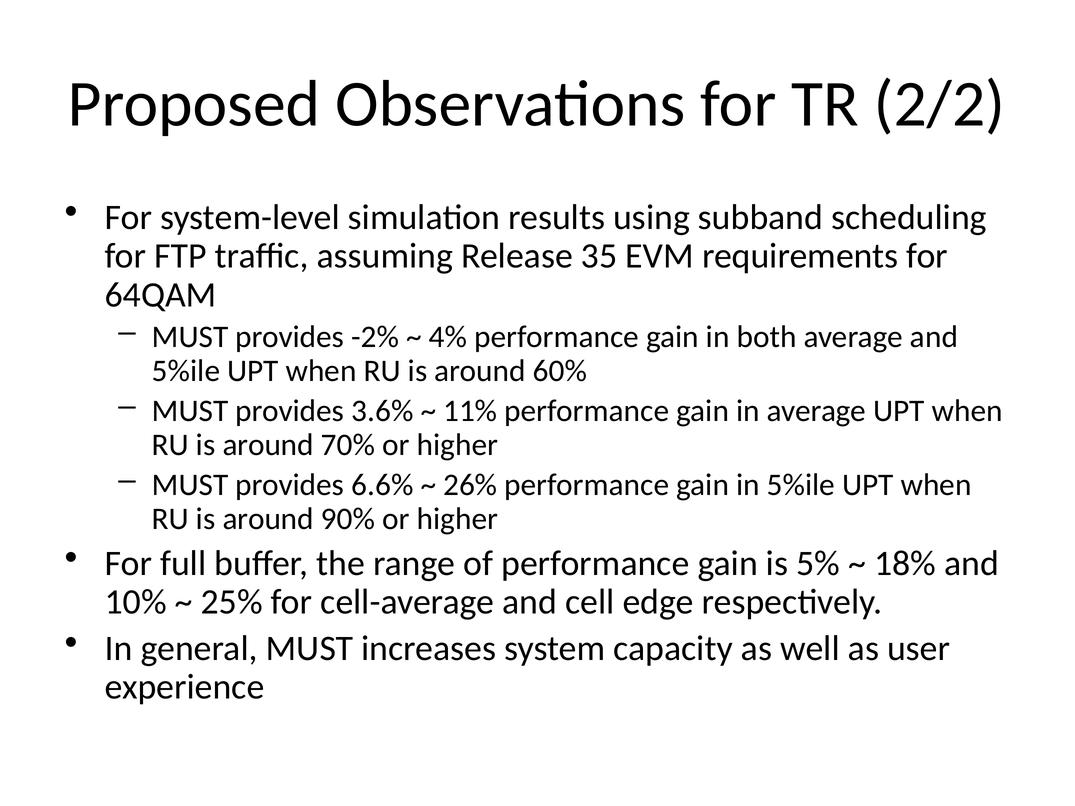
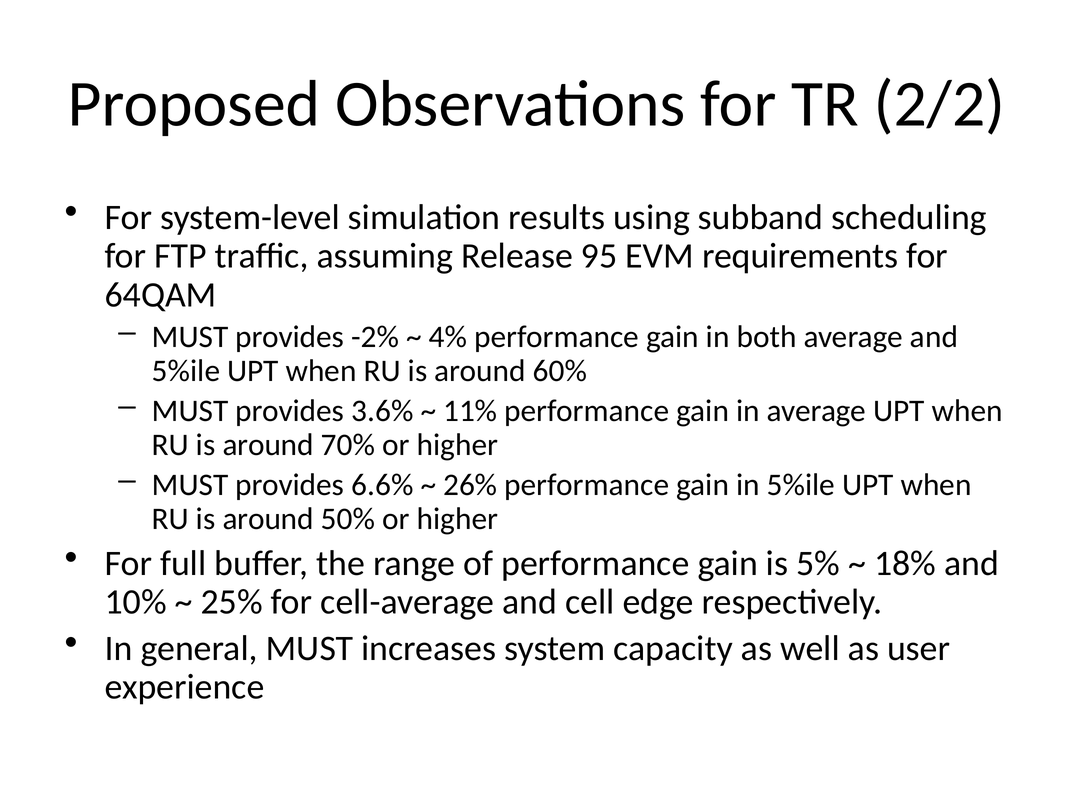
35: 35 -> 95
90%: 90% -> 50%
